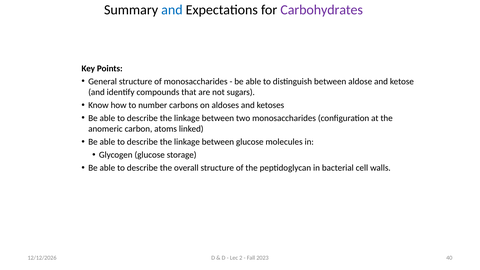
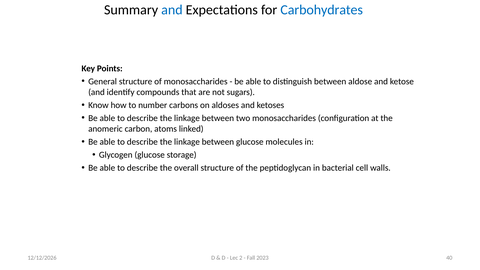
Carbohydrates colour: purple -> blue
